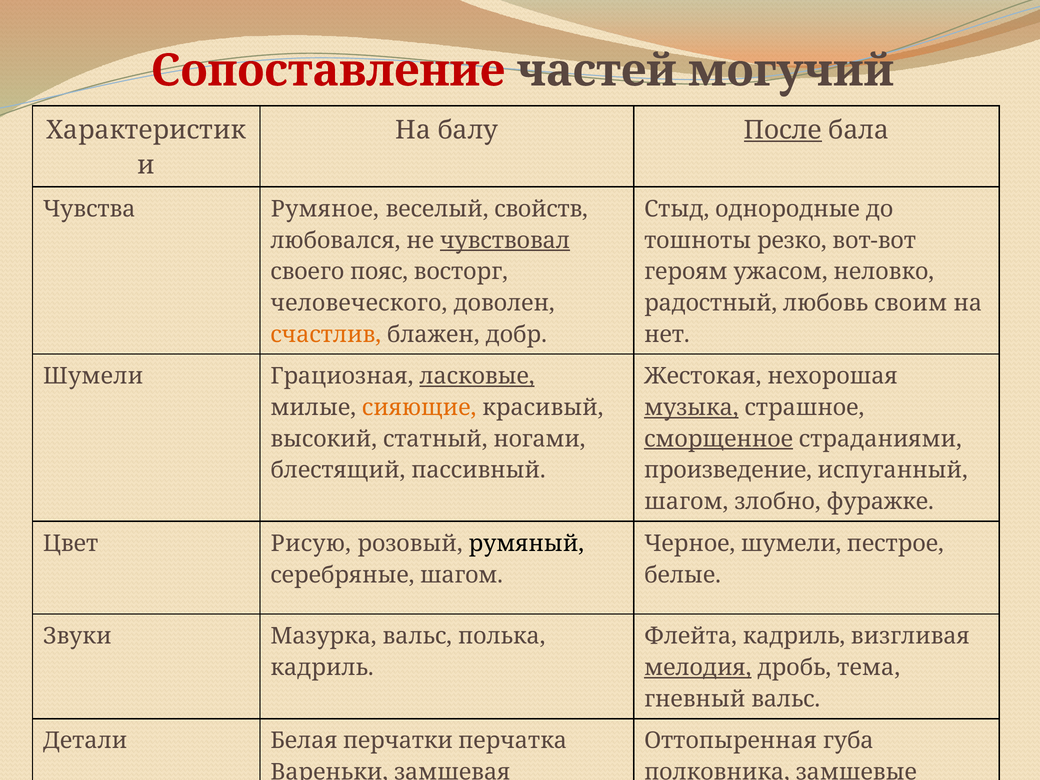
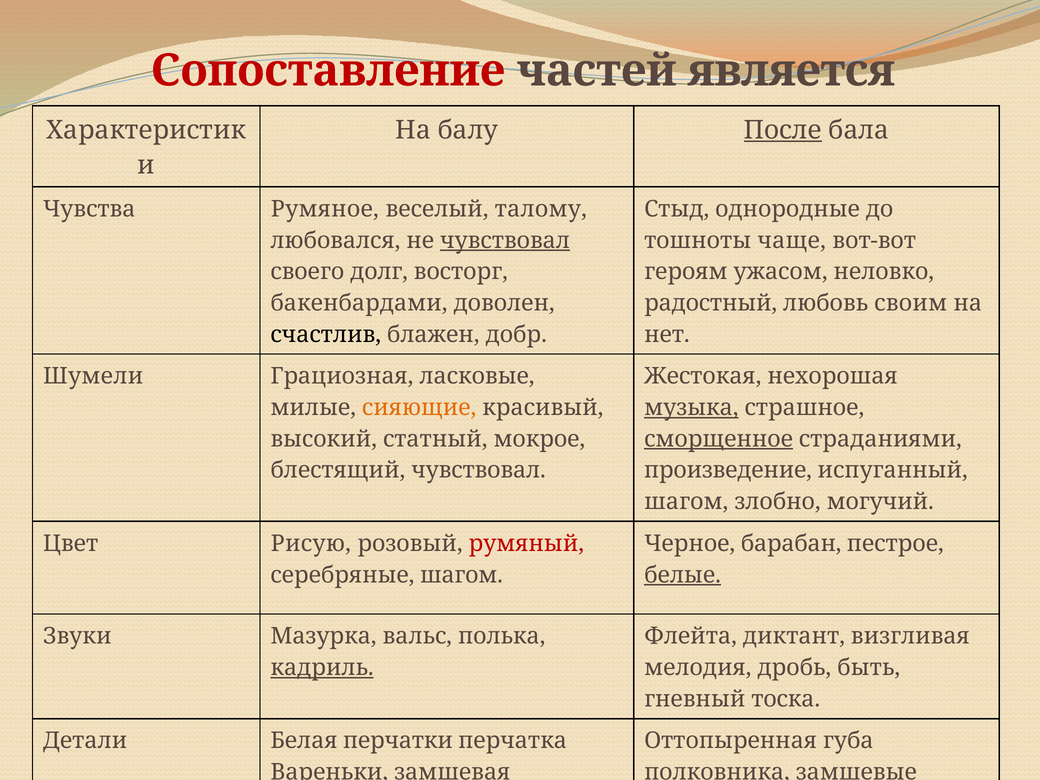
могучий: могучий -> является
свойств: свойств -> талому
резко: резко -> чаще
пояс: пояс -> долг
человеческого: человеческого -> бакенбардами
счастлив colour: orange -> black
ласковые underline: present -> none
ногами: ногами -> мокрое
блестящий пассивный: пассивный -> чувствовал
фуражке: фуражке -> могучий
румяный colour: black -> red
Черное шумели: шумели -> барабан
белые underline: none -> present
Флейта кадриль: кадриль -> диктант
кадриль at (322, 668) underline: none -> present
мелодия underline: present -> none
тема: тема -> быть
гневный вальс: вальс -> тоска
